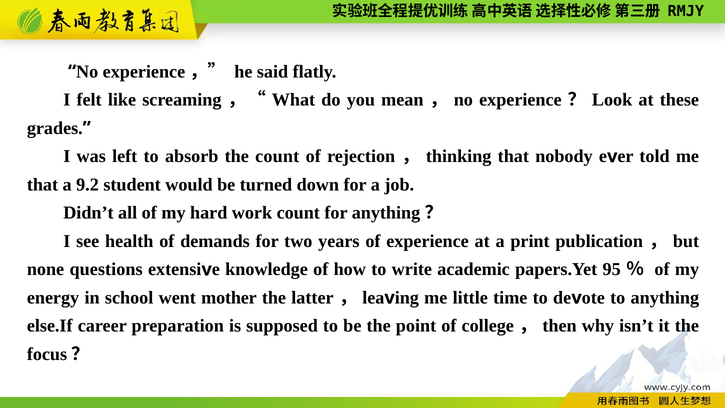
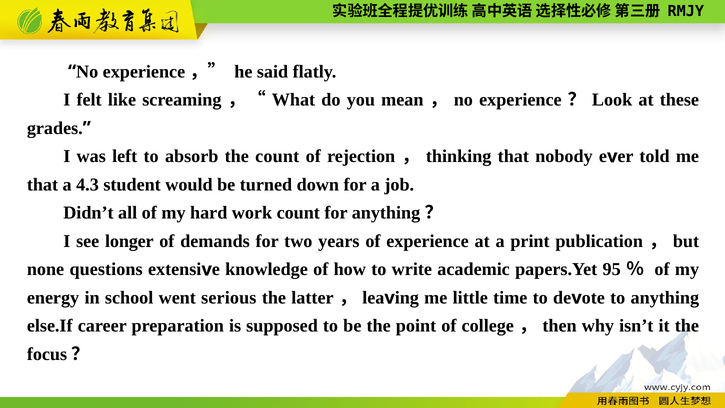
9.2: 9.2 -> 4.3
health: health -> longer
mother: mother -> serious
